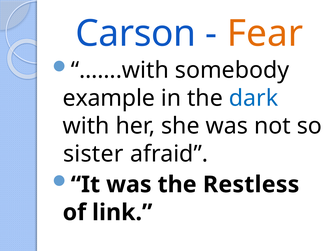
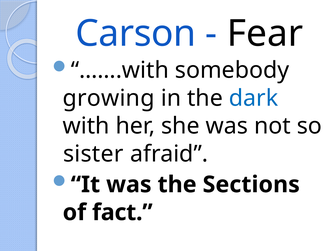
Fear colour: orange -> black
example: example -> growing
Restless: Restless -> Sections
link: link -> fact
